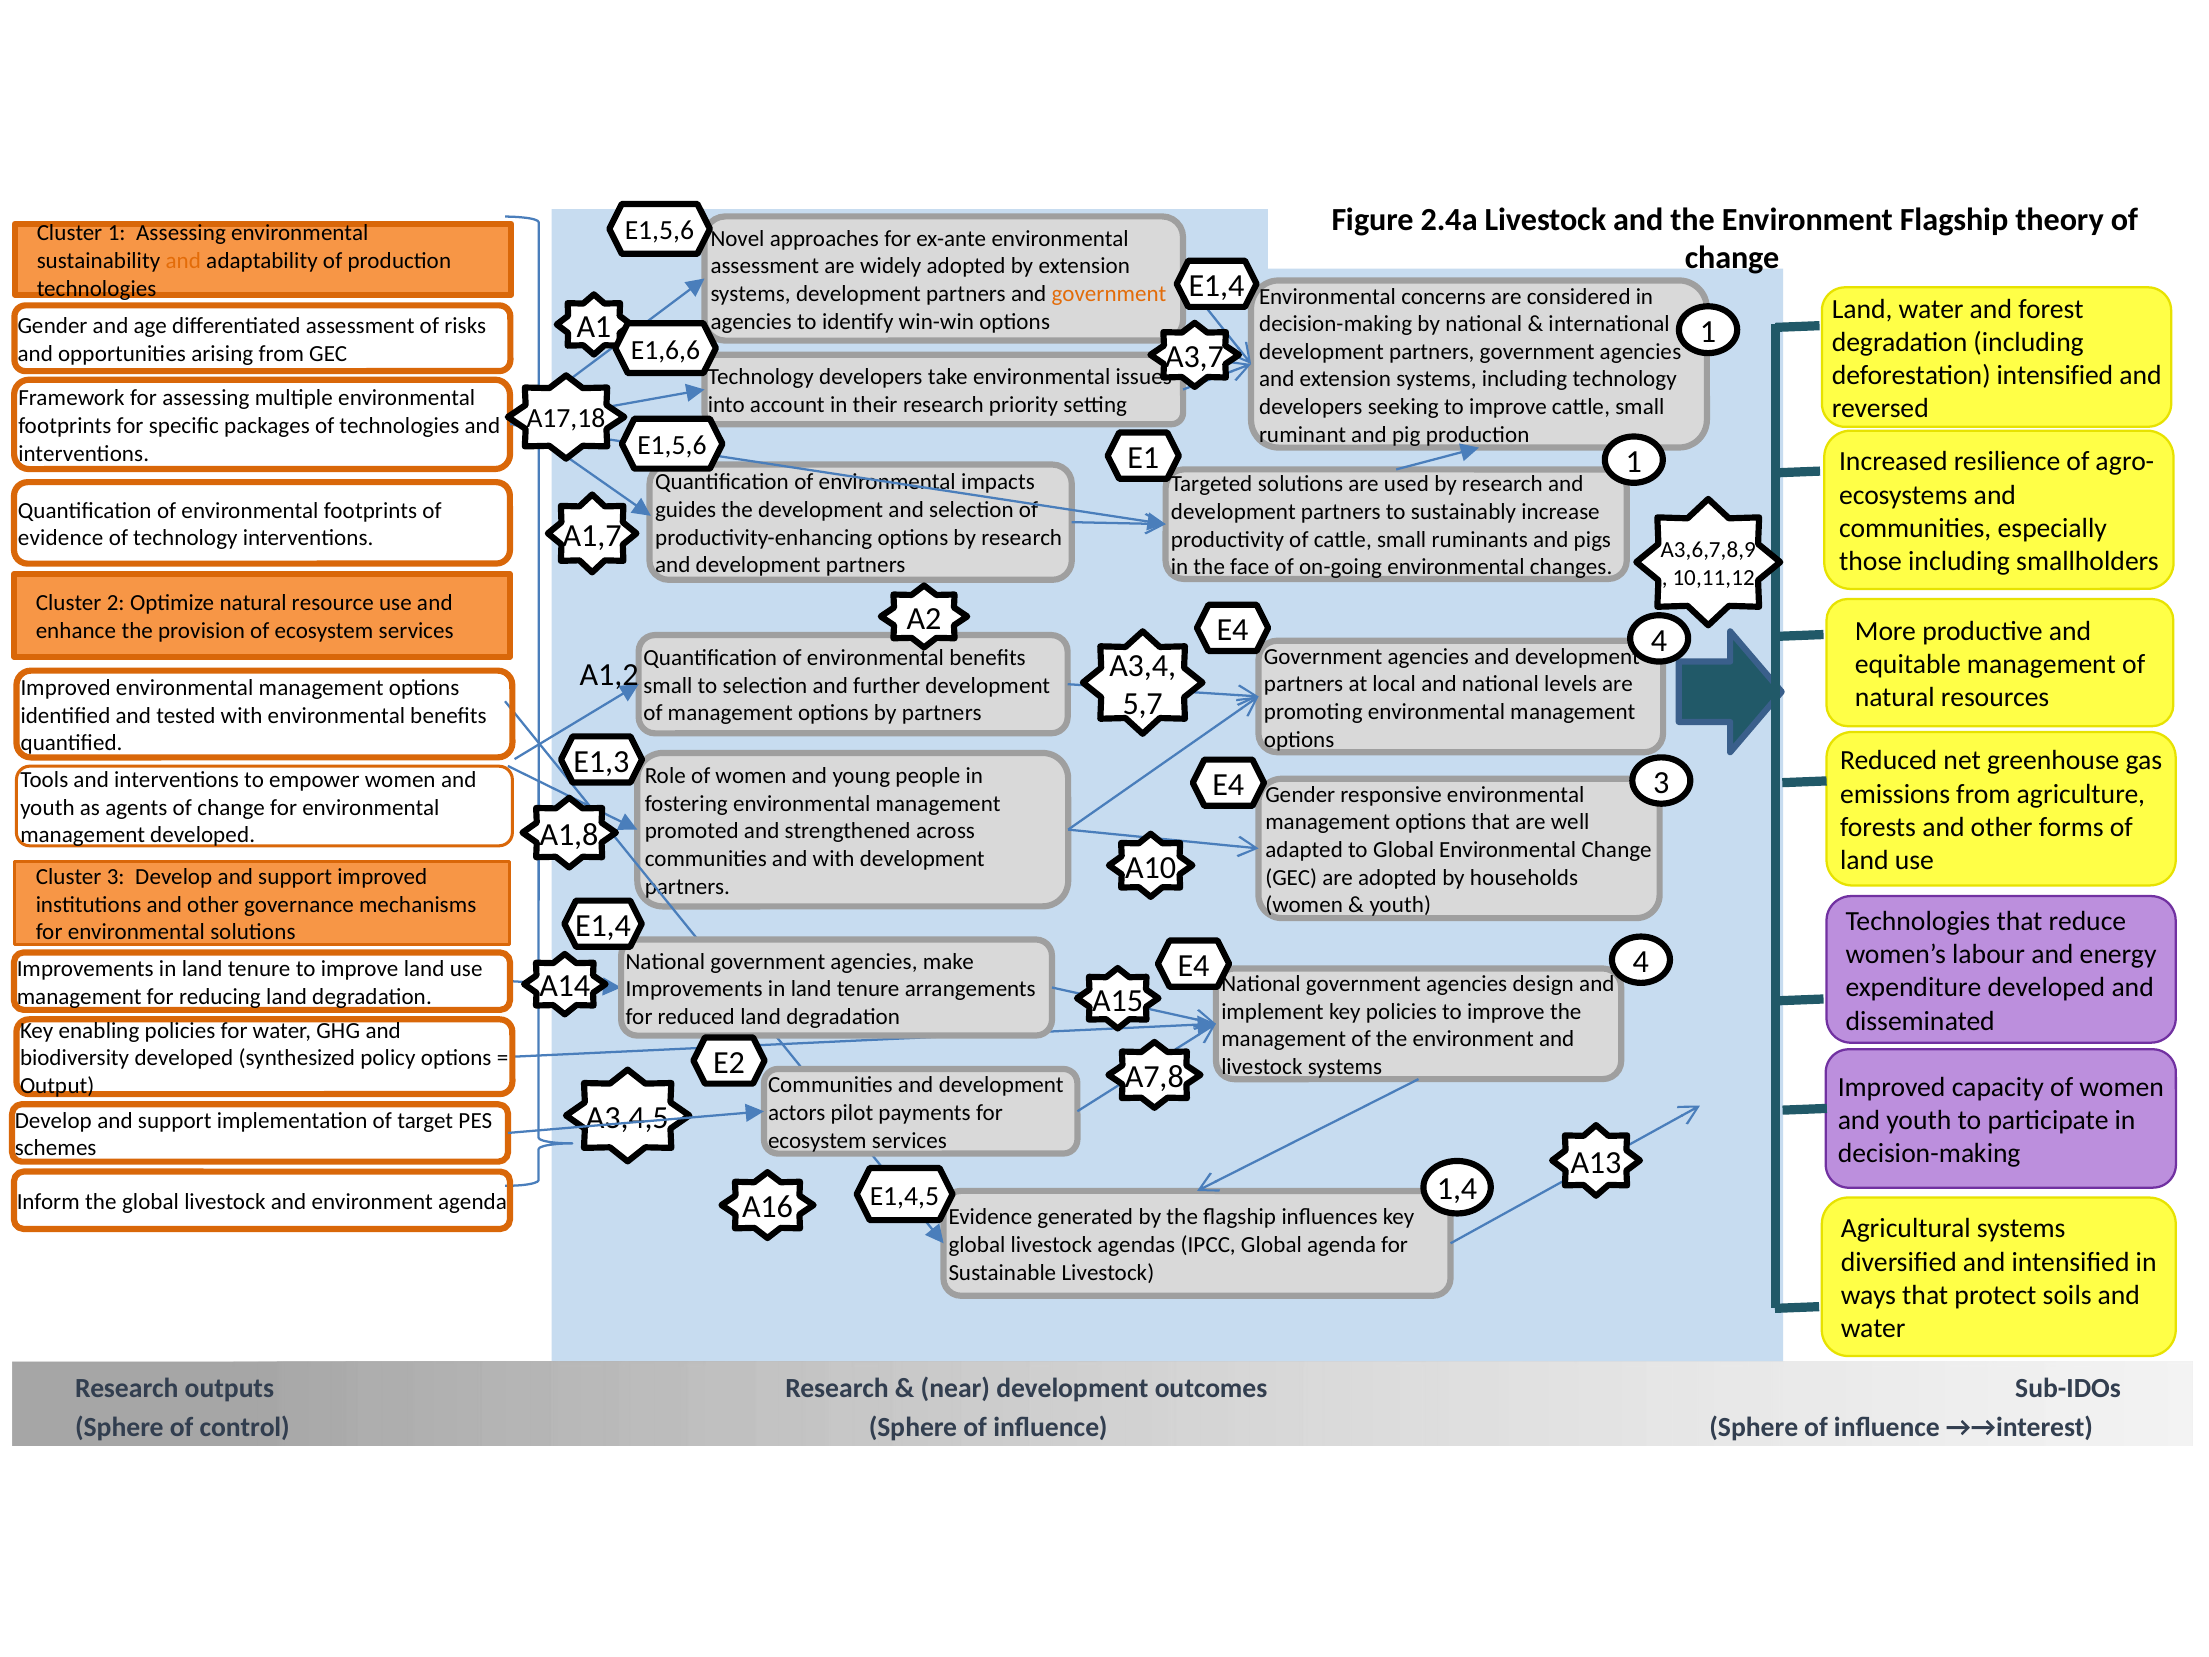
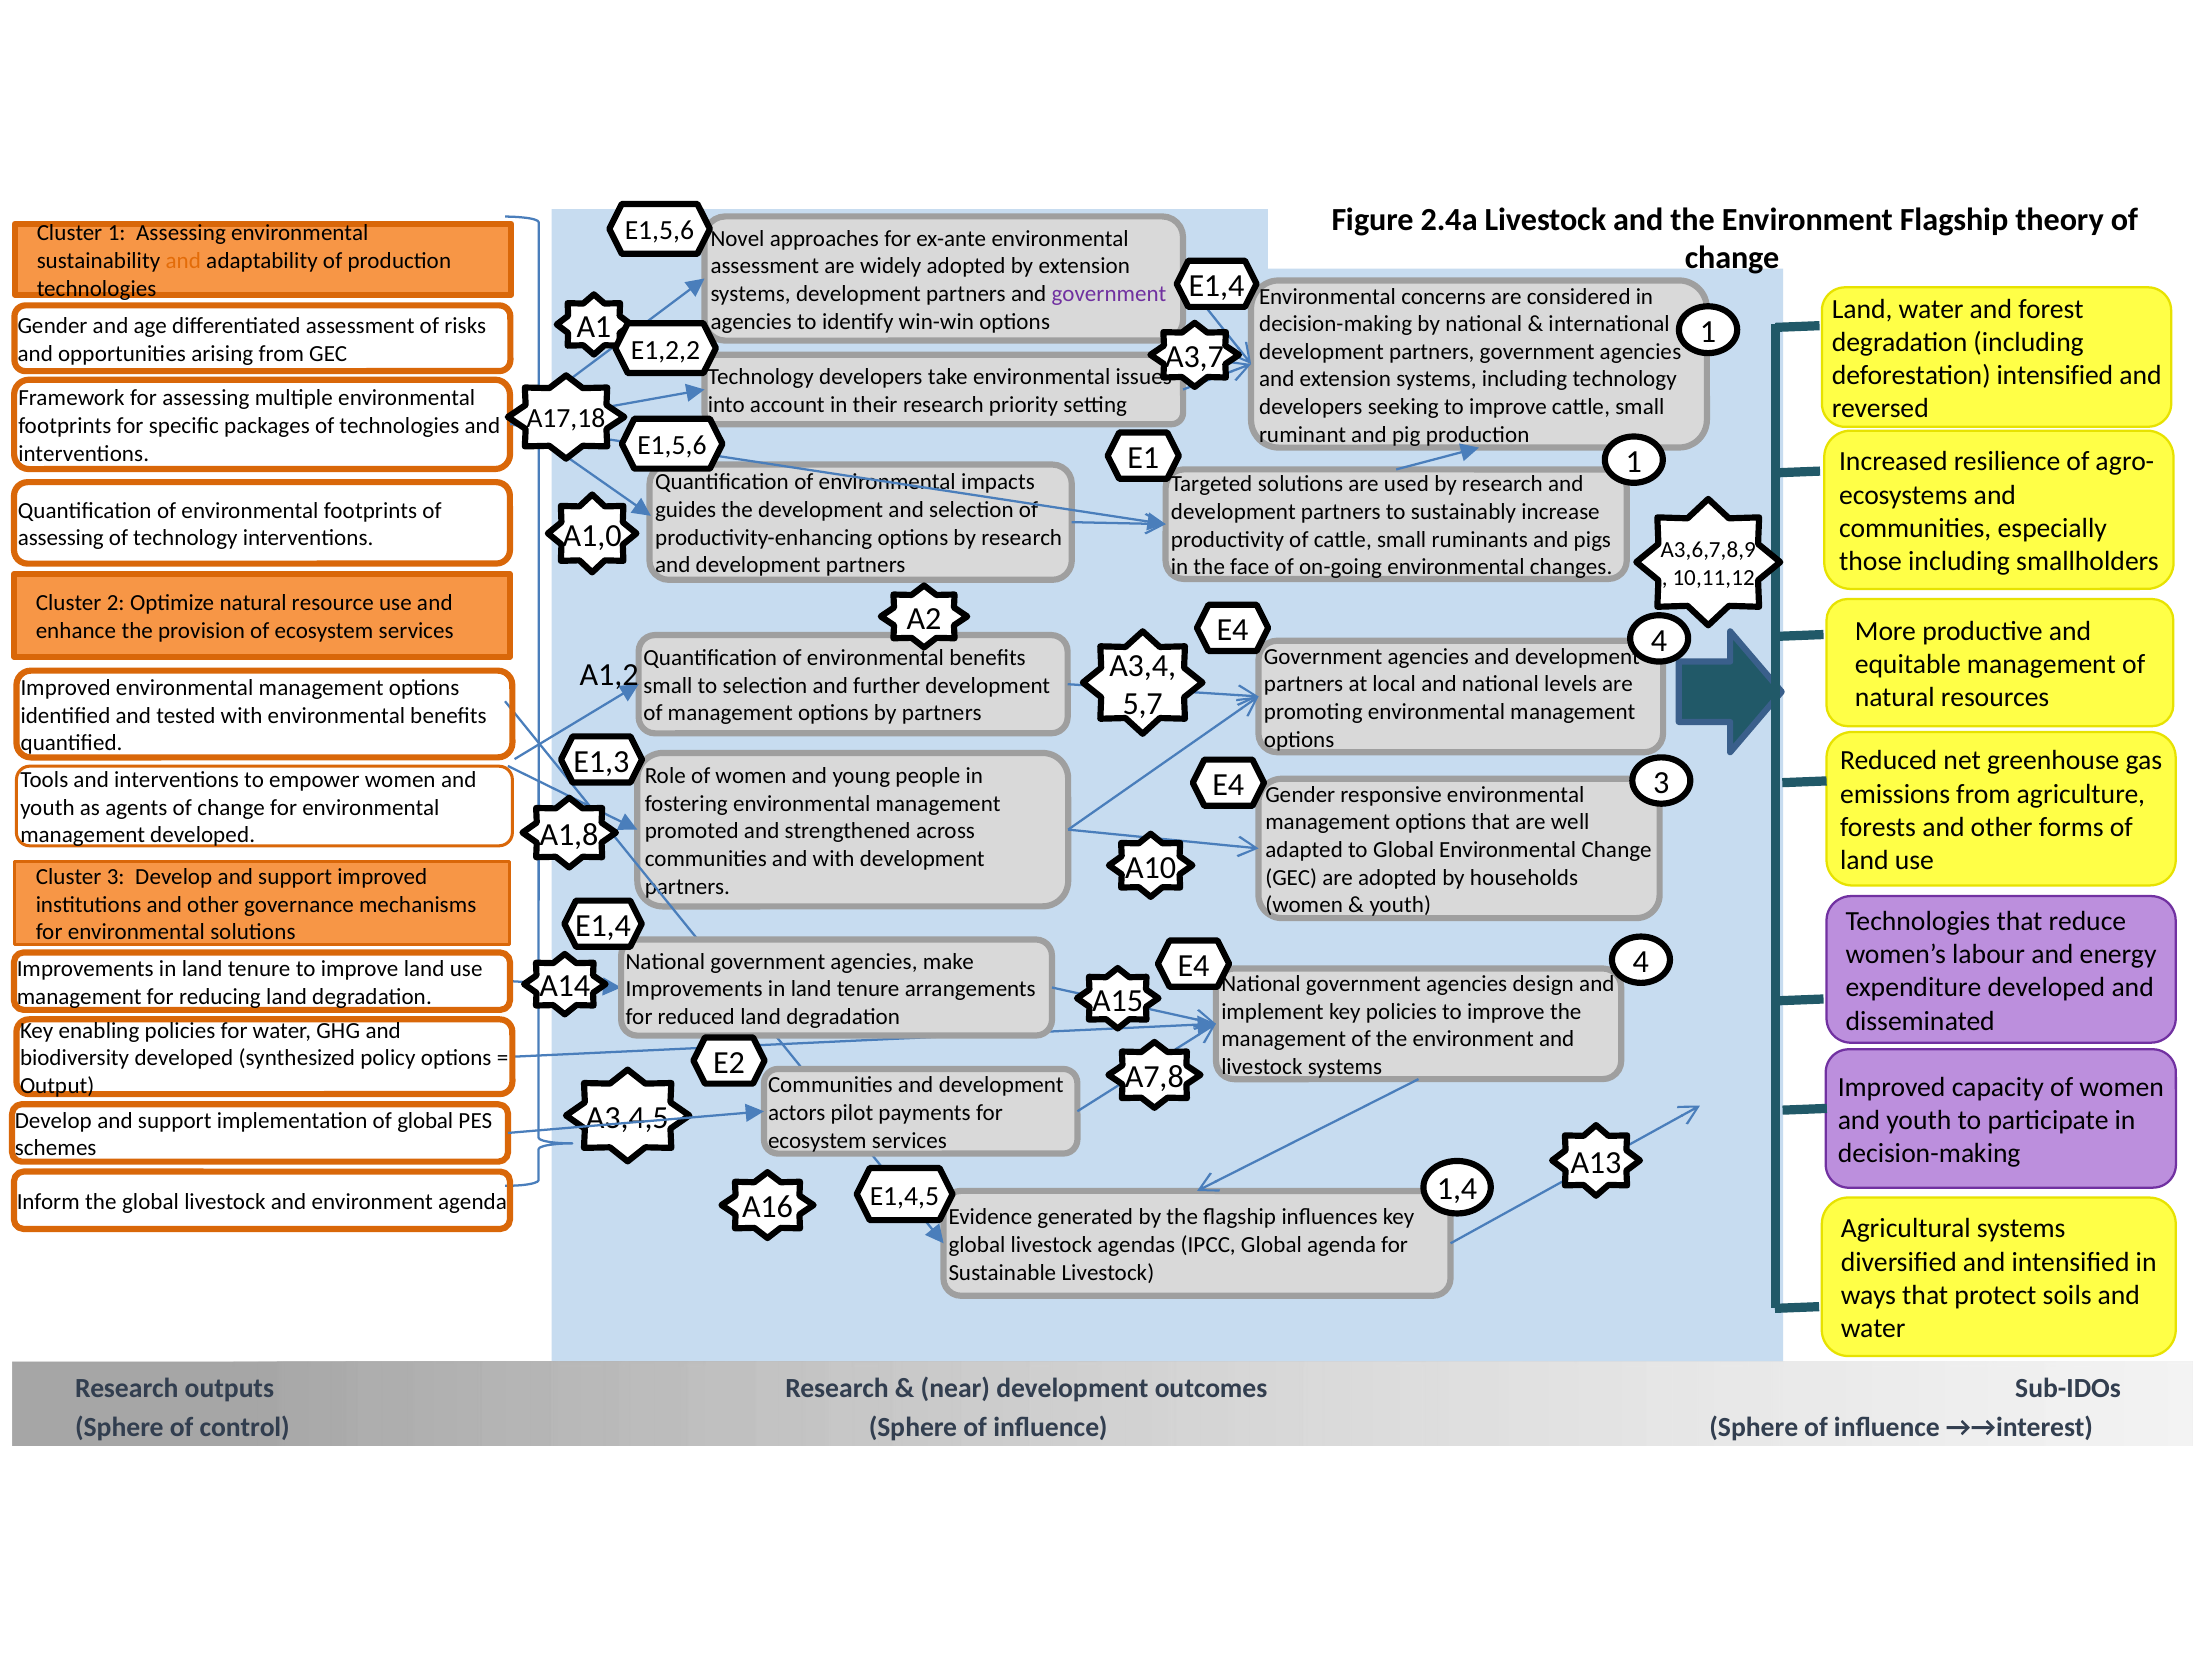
government at (1109, 294) colour: orange -> purple
E1,6,6: E1,6,6 -> E1,2,2
A1,7: A1,7 -> A1,0
evidence at (61, 538): evidence -> assessing
of target: target -> global
